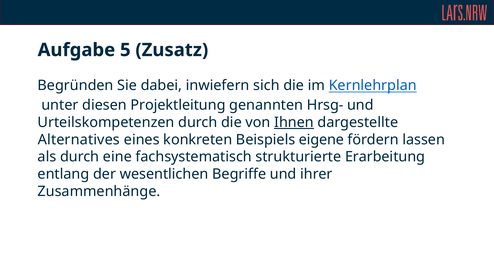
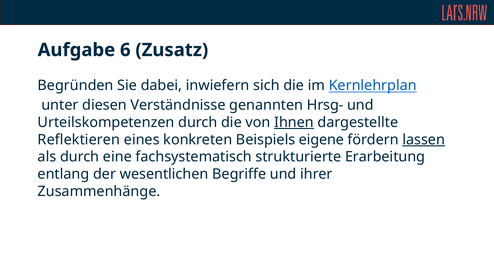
5: 5 -> 6
Projektleitung: Projektleitung -> Verständnisse
Alternatives: Alternatives -> Reflektieren
lassen underline: none -> present
